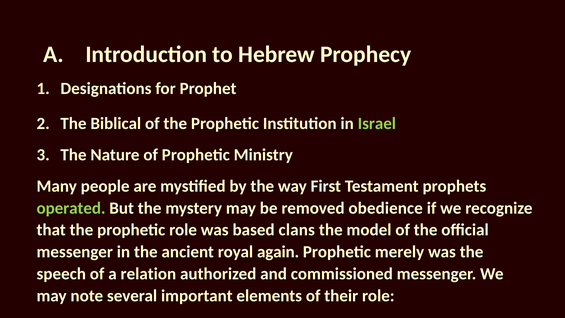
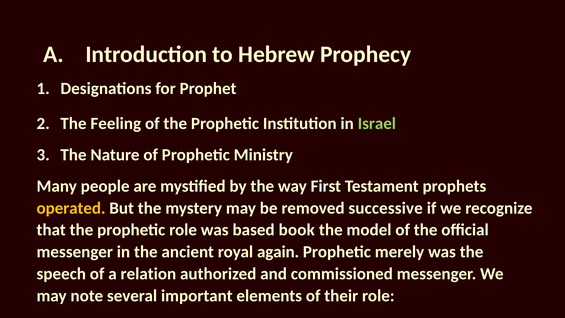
Biblical: Biblical -> Feeling
operated colour: light green -> yellow
obedience: obedience -> successive
clans: clans -> book
